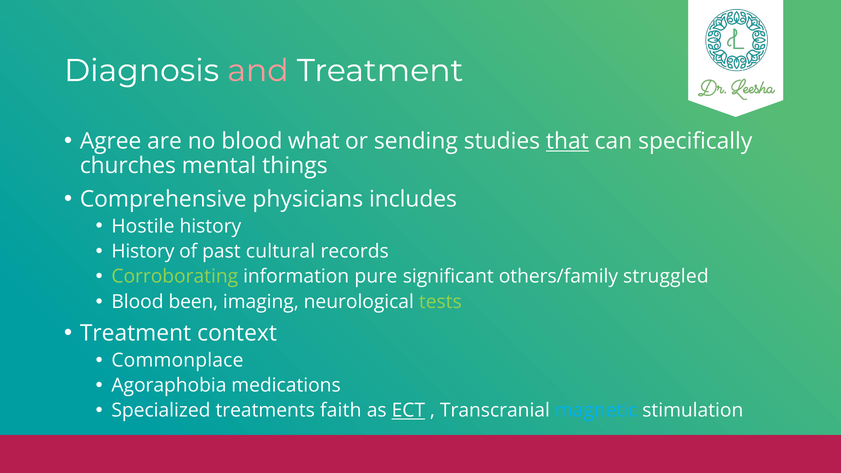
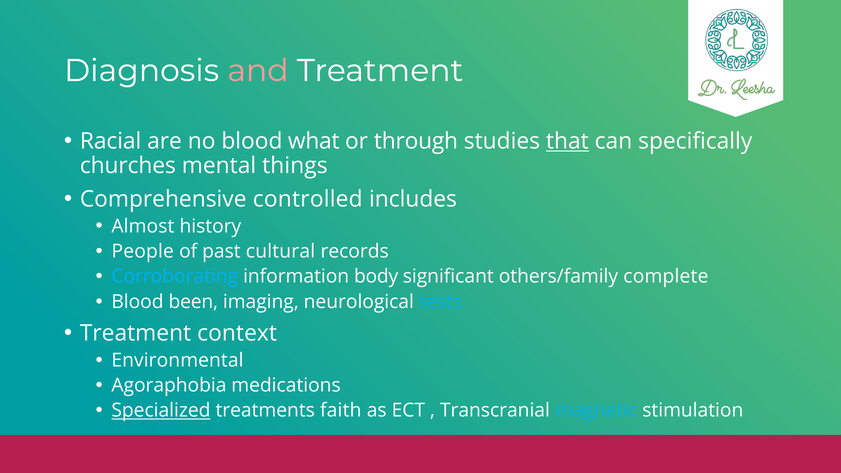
Agree: Agree -> Racial
sending: sending -> through
physicians: physicians -> controlled
Hostile: Hostile -> Almost
History at (143, 251): History -> People
Corroborating colour: light green -> light blue
pure: pure -> body
struggled: struggled -> complete
tests colour: light green -> light blue
Commonplace: Commonplace -> Environmental
Specialized underline: none -> present
ECT underline: present -> none
